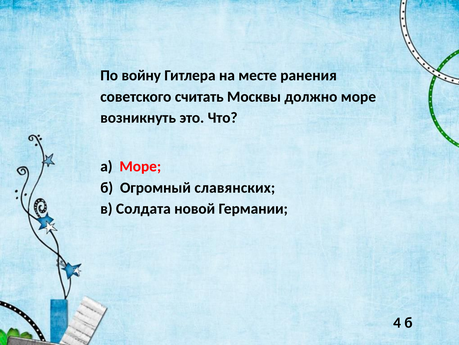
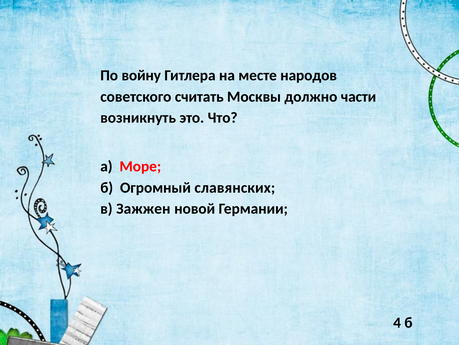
ранения: ранения -> народов
должно море: море -> части
Солдата: Солдата -> Зажжен
